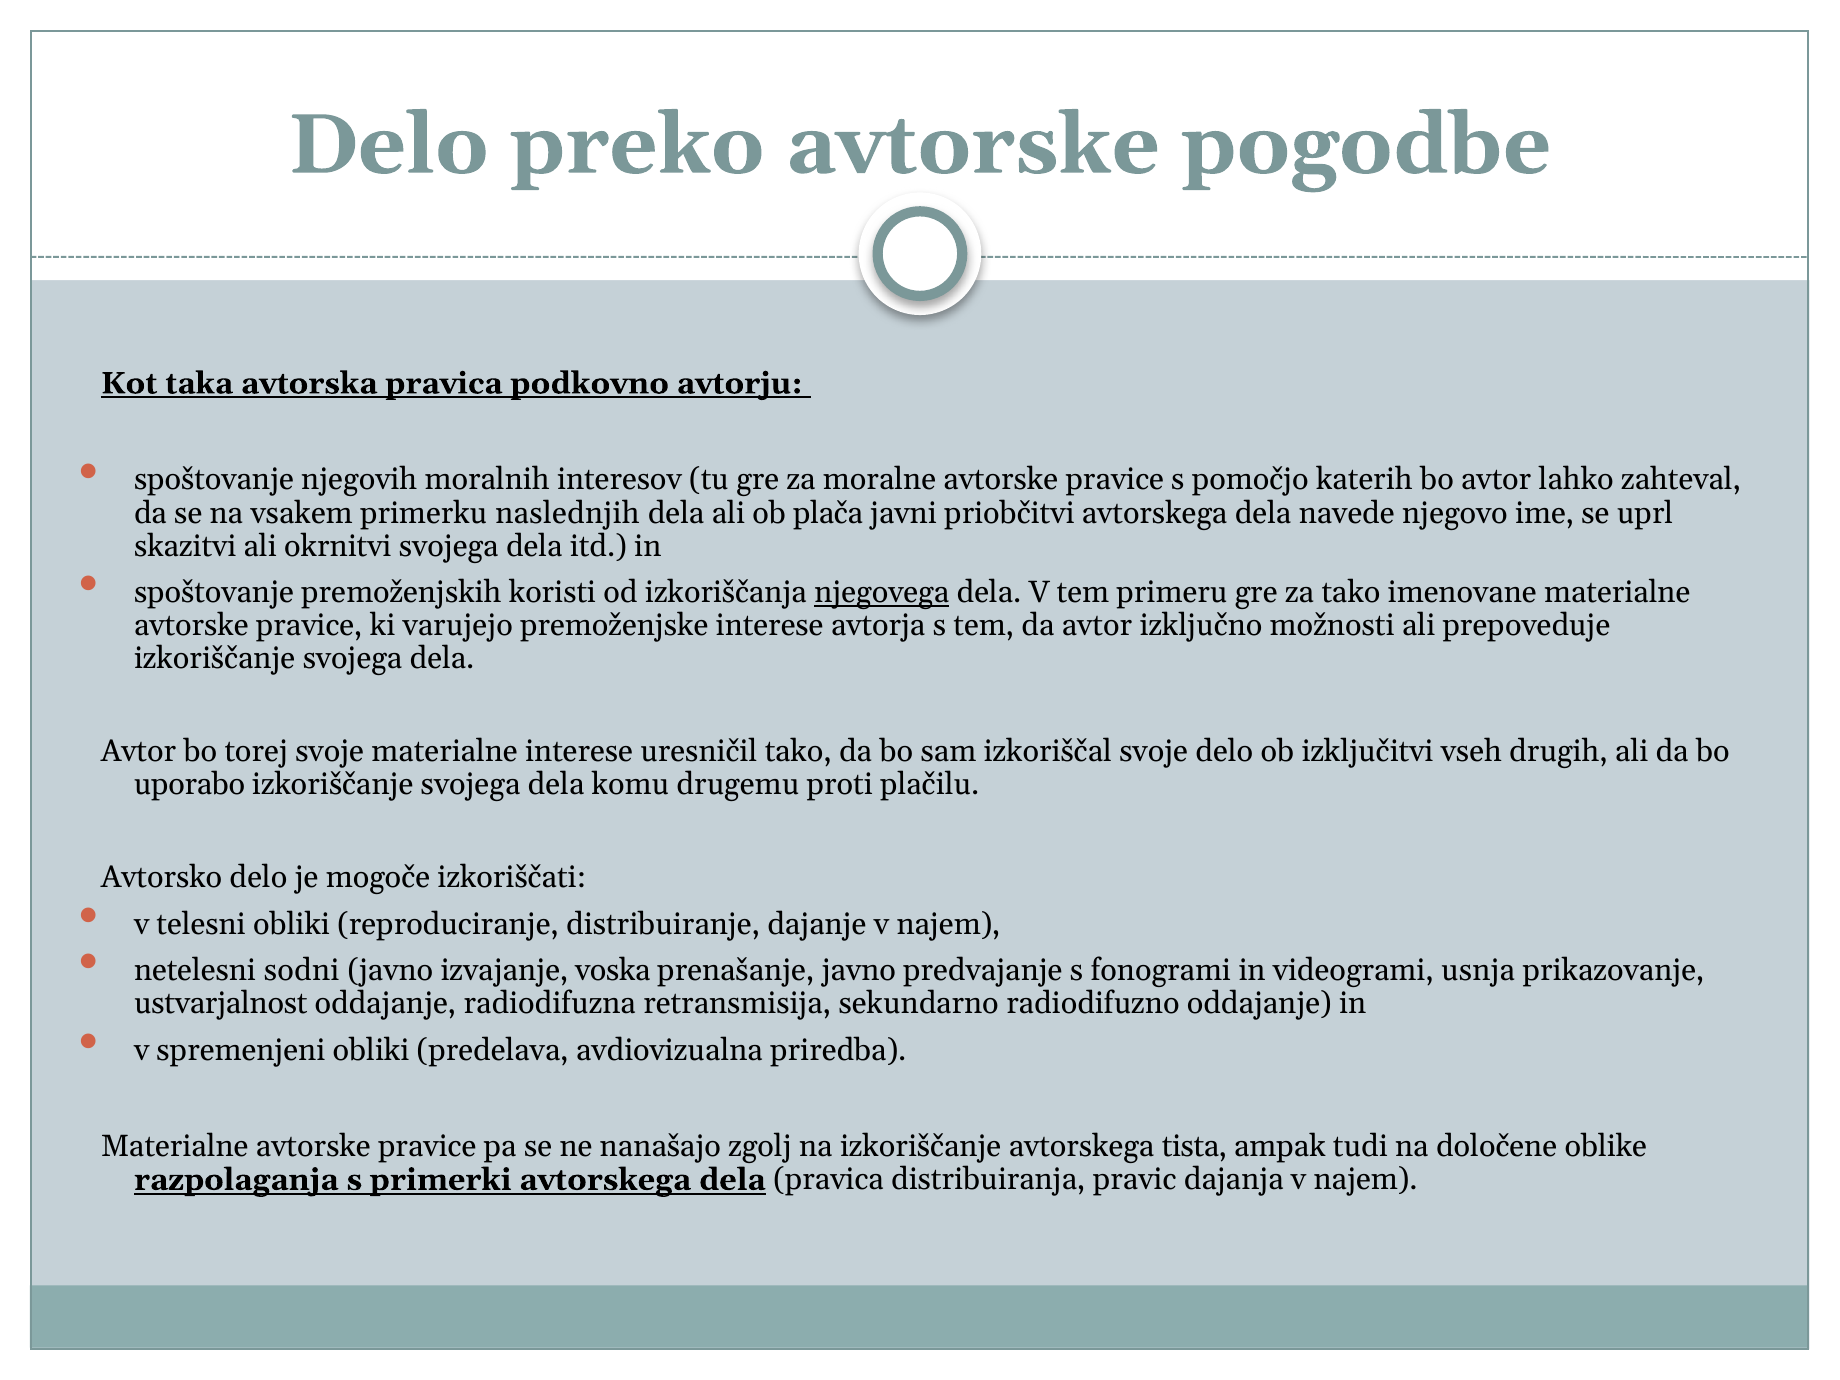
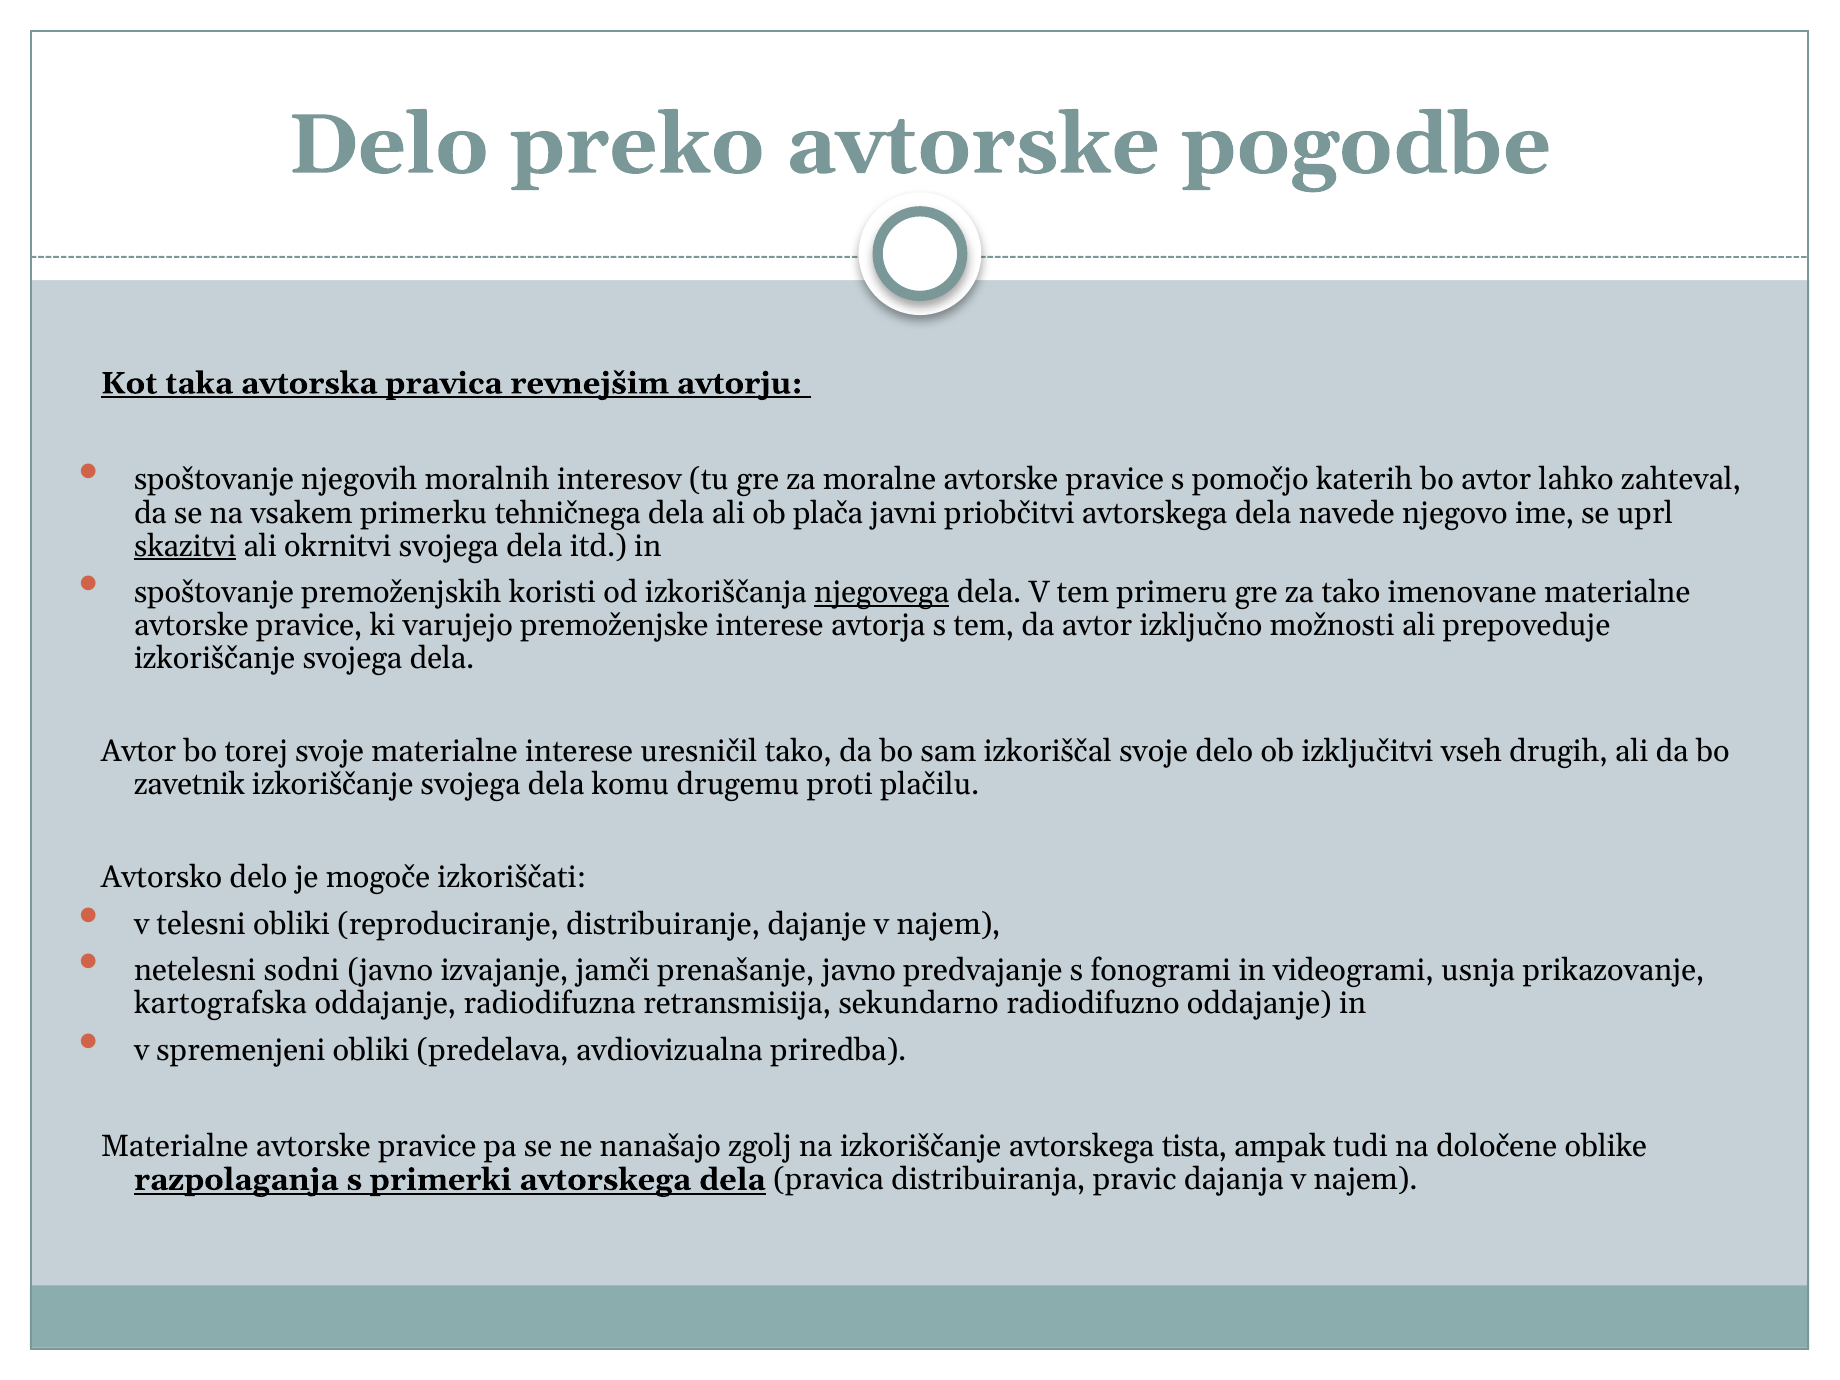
podkovno: podkovno -> revnejšim
naslednjih: naslednjih -> tehničnega
skazitvi underline: none -> present
uporabo: uporabo -> zavetnik
voska: voska -> jamči
ustvarjalnost: ustvarjalnost -> kartografska
